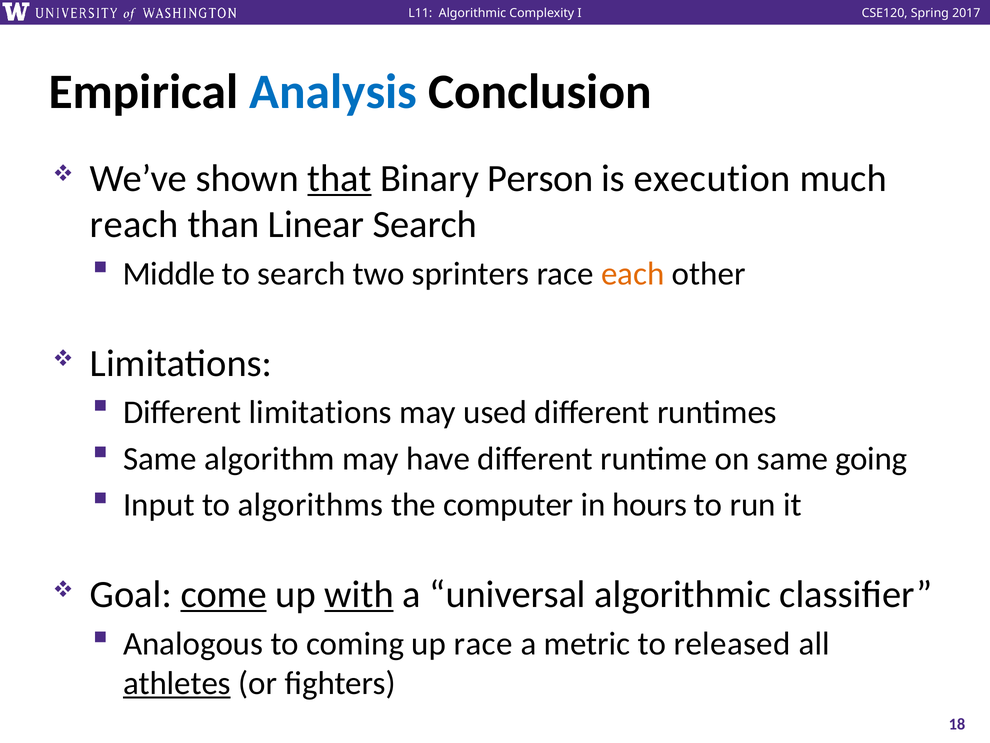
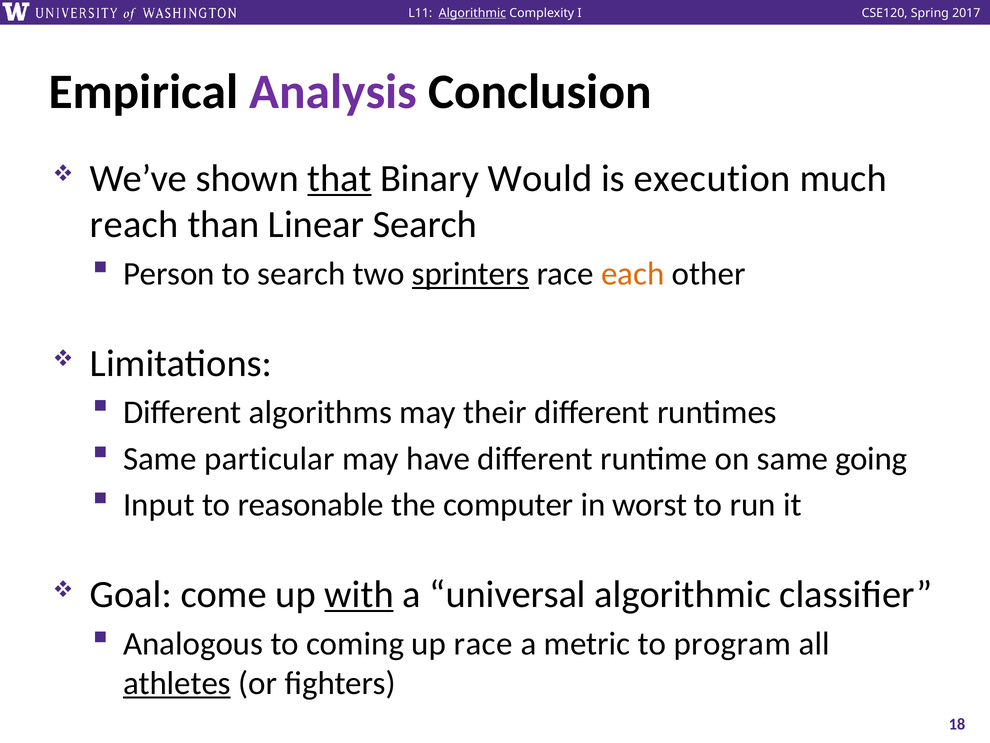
Algorithmic at (472, 13) underline: none -> present
Analysis colour: blue -> purple
Person: Person -> Would
Middle: Middle -> Person
sprinters underline: none -> present
Different limitations: limitations -> algorithms
used: used -> their
algorithm: algorithm -> particular
algorithms: algorithms -> reasonable
hours: hours -> worst
come underline: present -> none
released: released -> program
